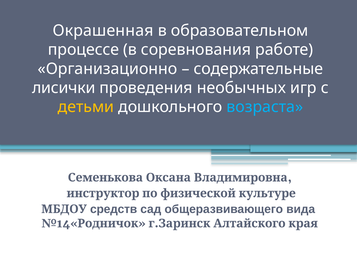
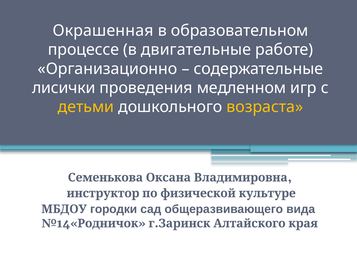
соревнования: соревнования -> двигательные
необычных: необычных -> медленном
возраста colour: light blue -> yellow
средств: средств -> городки
